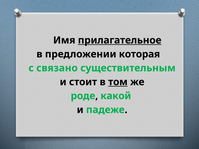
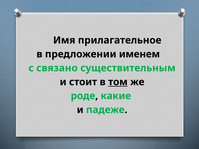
прилагательное underline: present -> none
которая: которая -> именем
какой: какой -> какие
